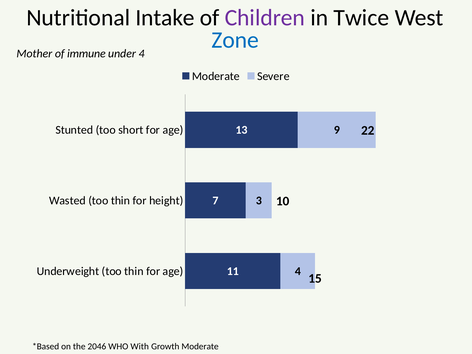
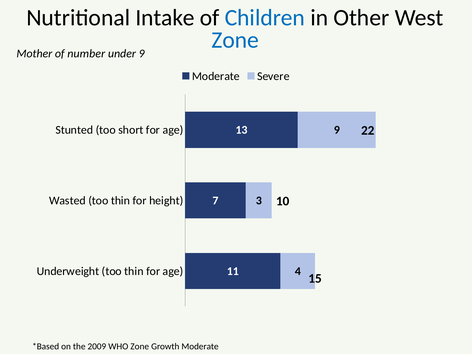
Children colour: purple -> blue
Twice: Twice -> Other
immune: immune -> number
under 4: 4 -> 9
2046: 2046 -> 2009
WHO With: With -> Zone
